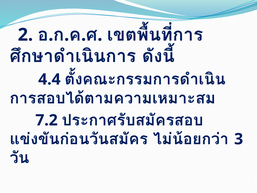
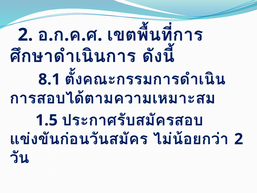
4.4: 4.4 -> 8.1
7.2: 7.2 -> 1.5
3 at (239, 139): 3 -> 2
